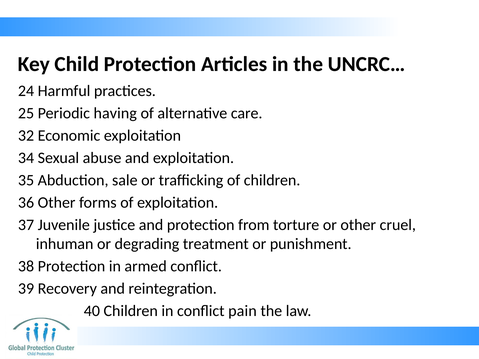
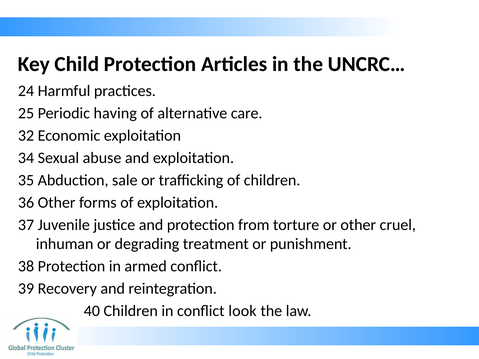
pain: pain -> look
